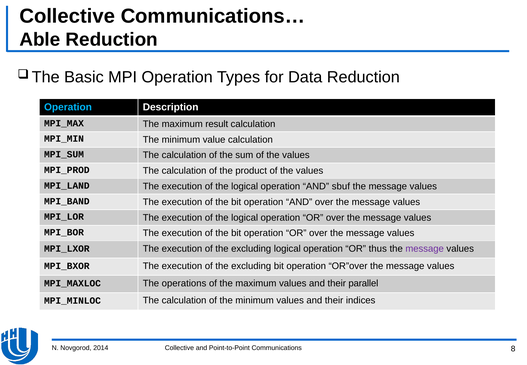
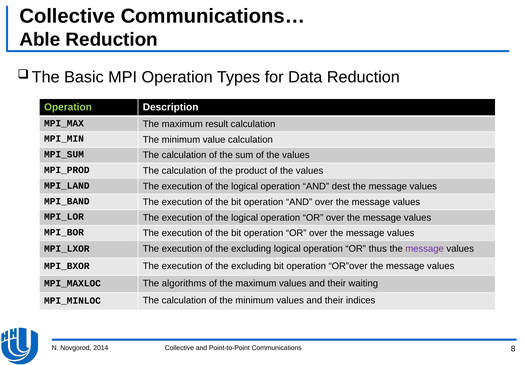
Operation at (68, 107) colour: light blue -> light green
sbuf: sbuf -> dest
operations: operations -> algorithms
parallel: parallel -> waiting
